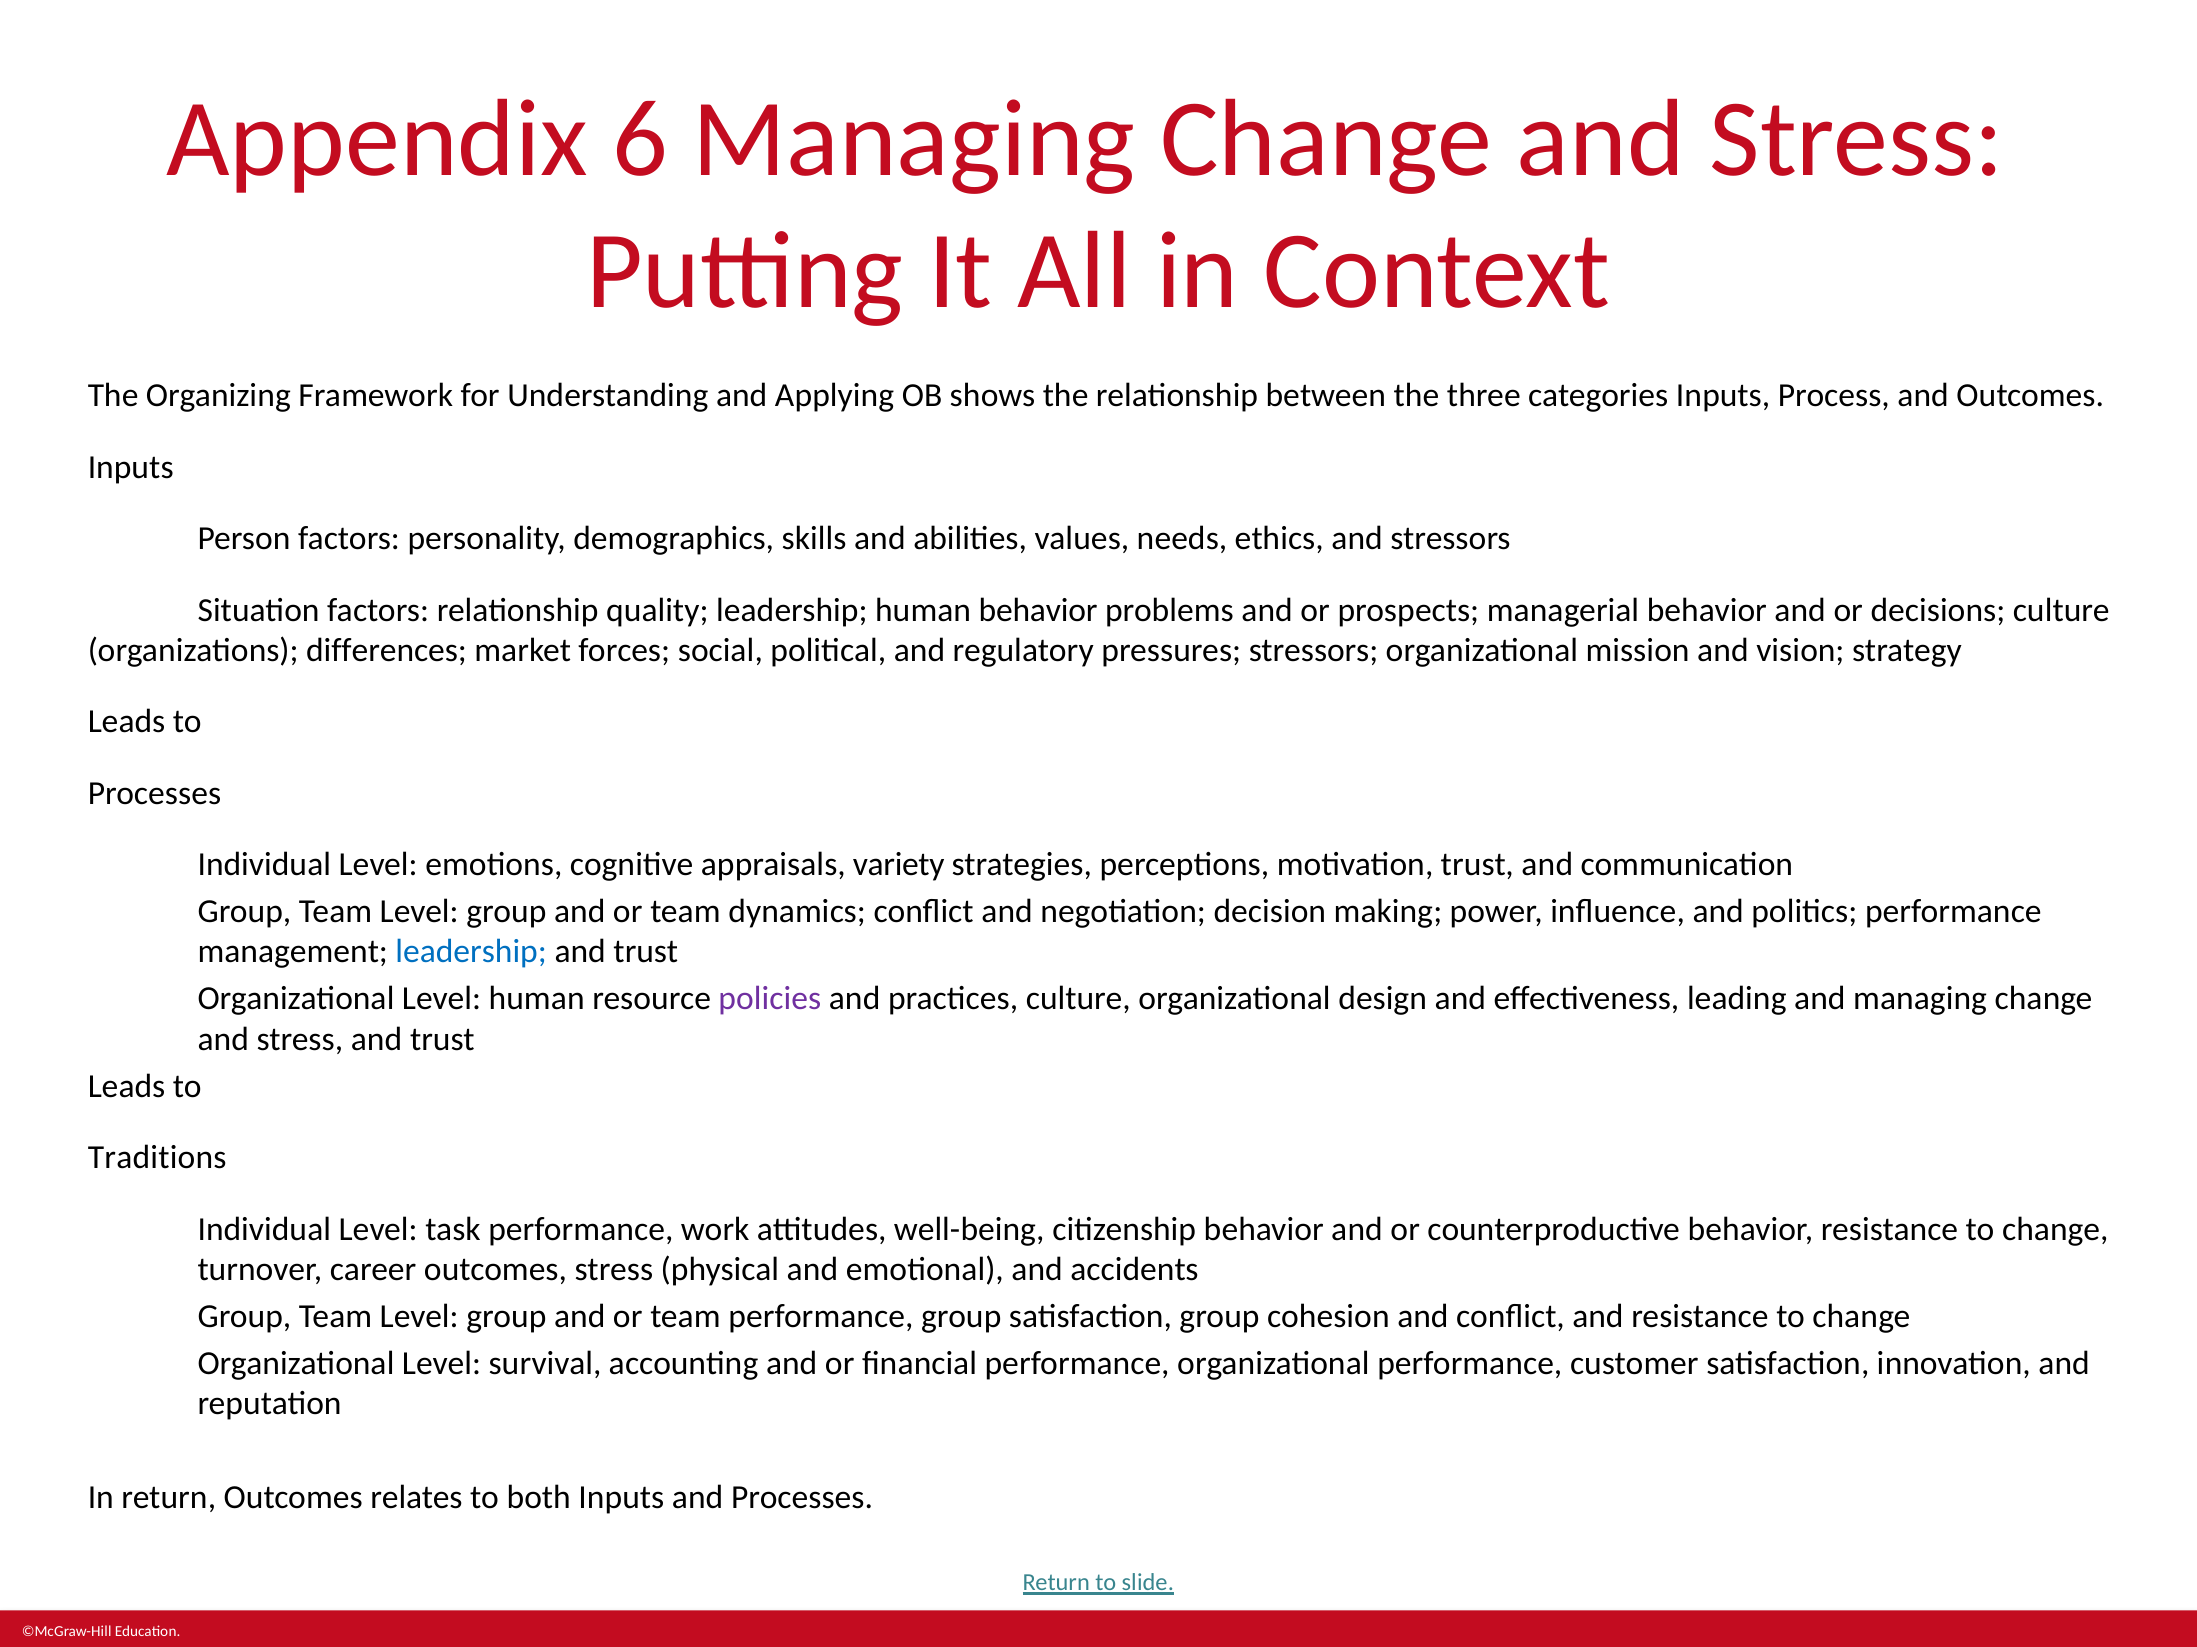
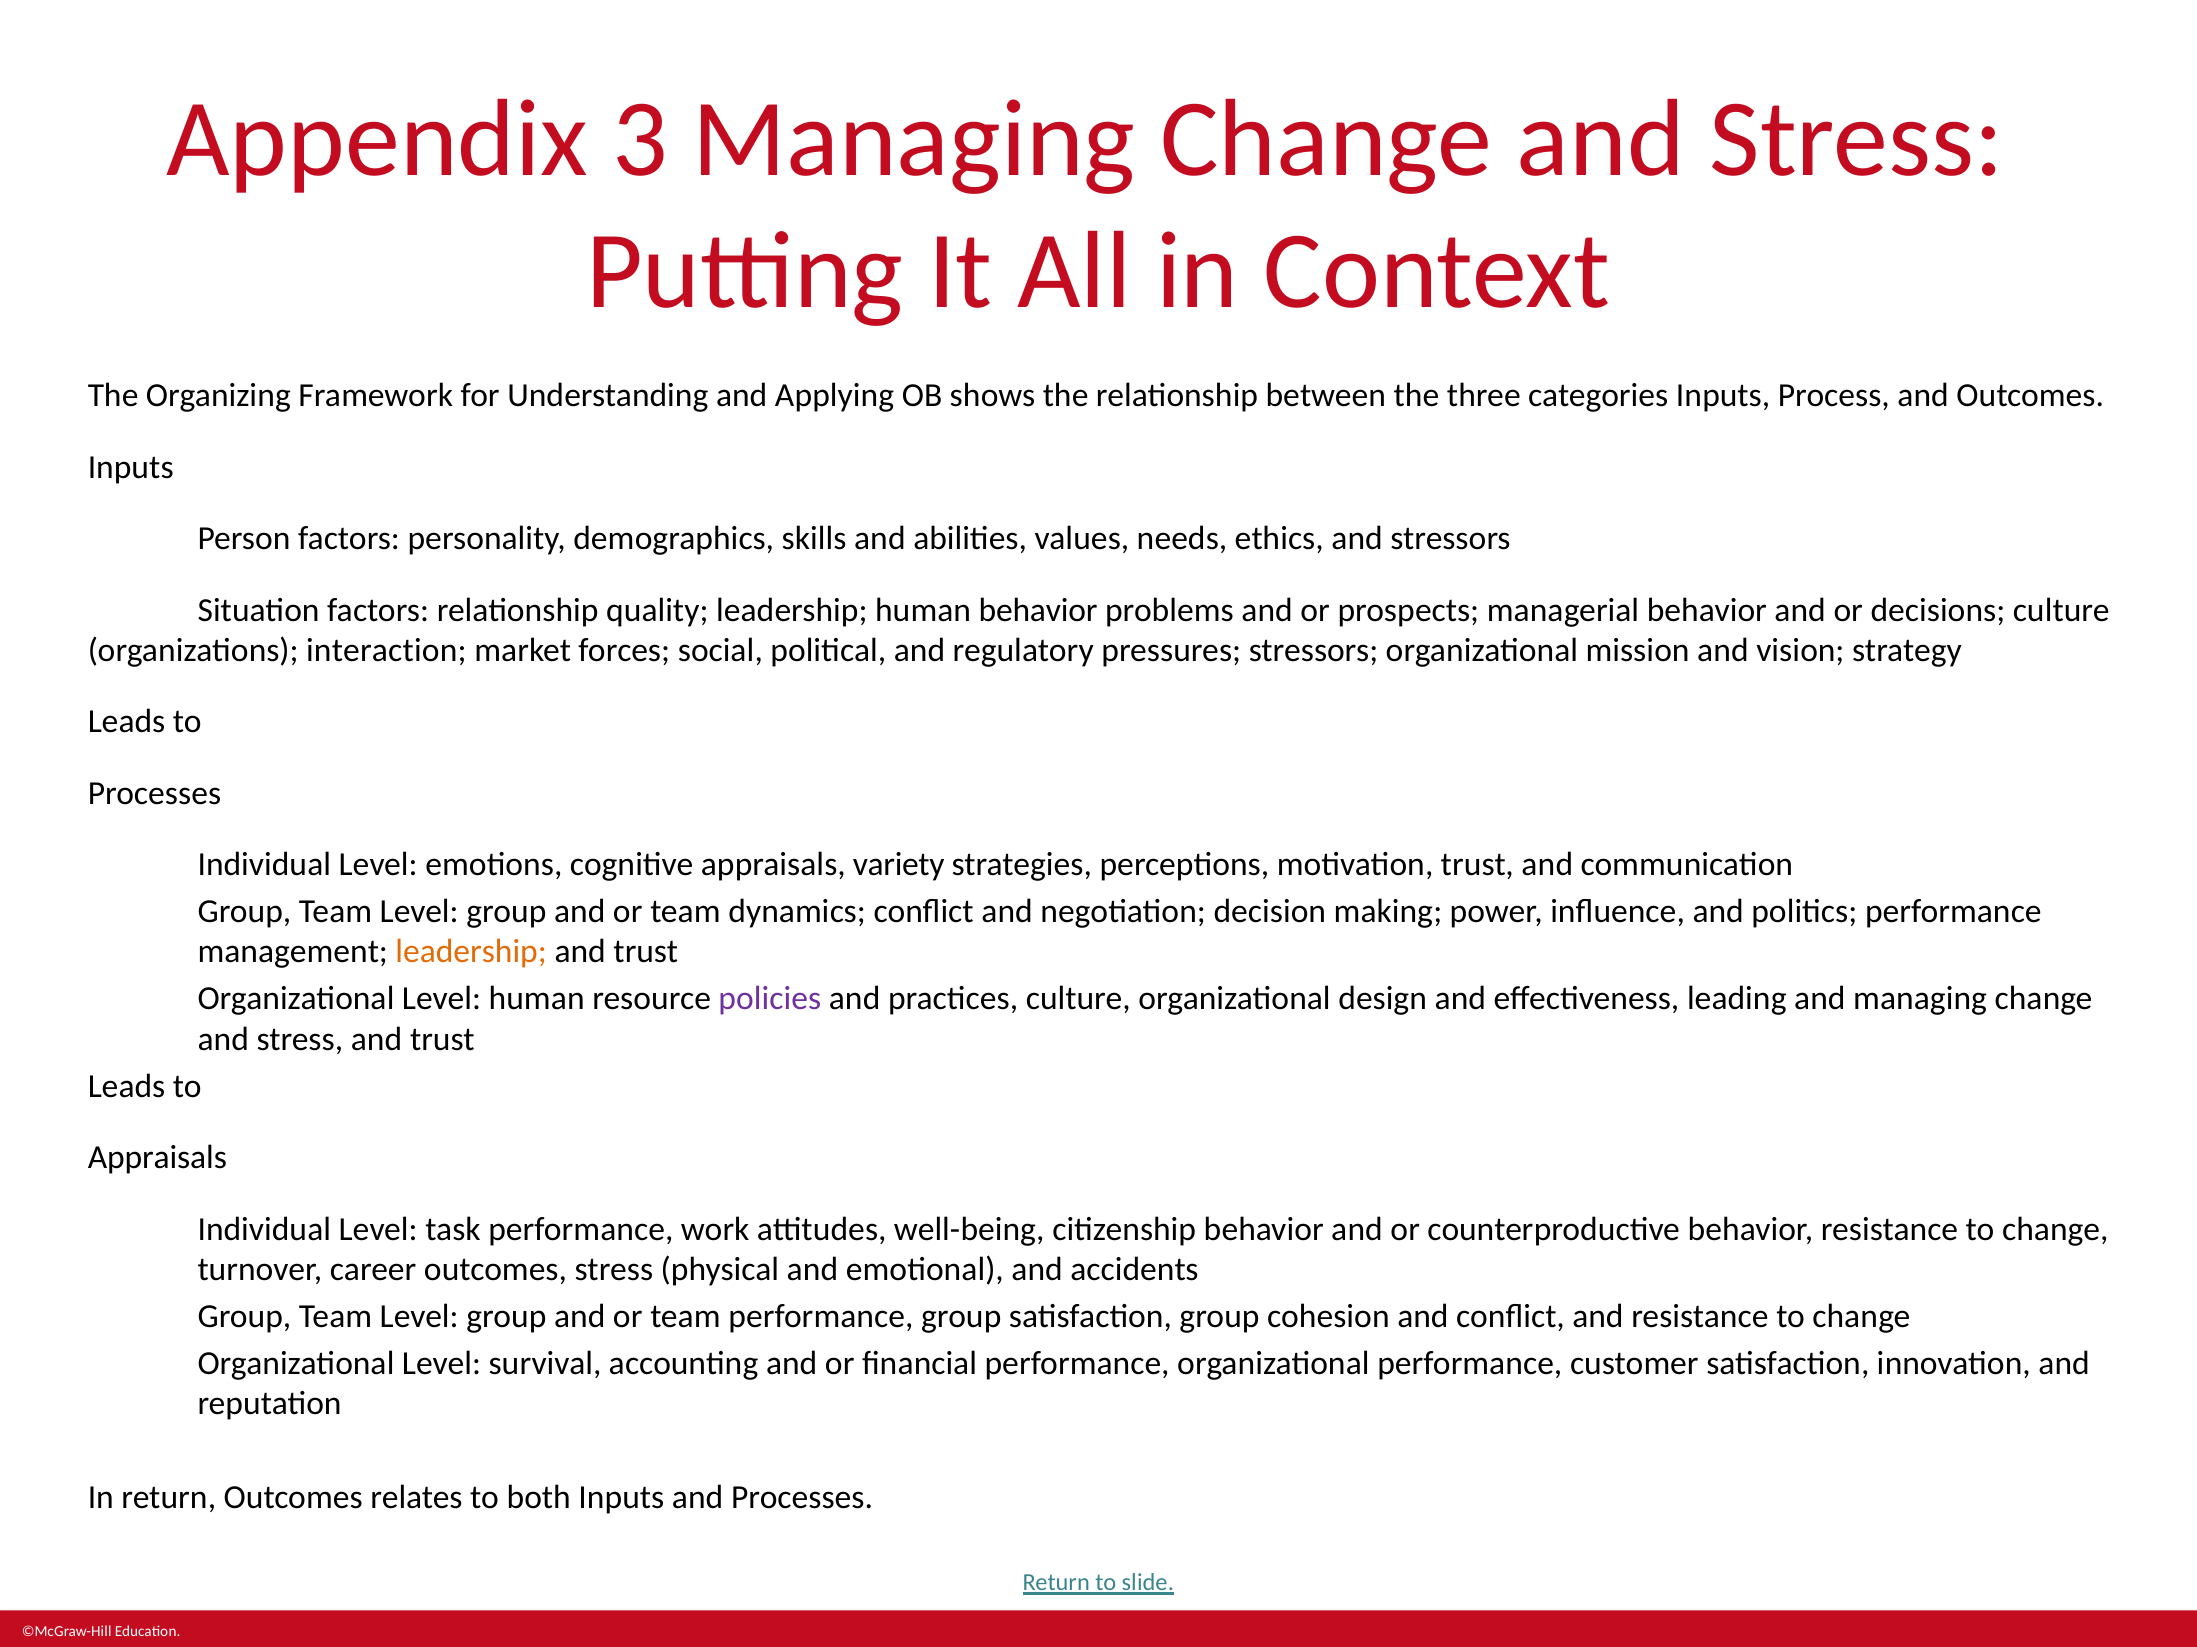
6: 6 -> 3
differences: differences -> interaction
leadership at (471, 952) colour: blue -> orange
Traditions at (157, 1158): Traditions -> Appraisals
